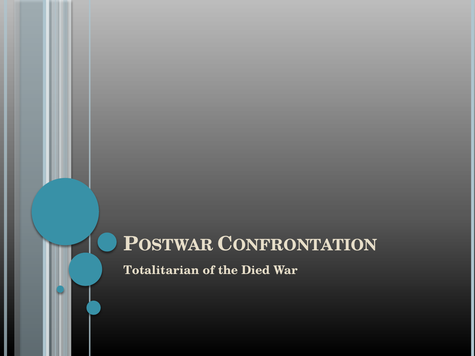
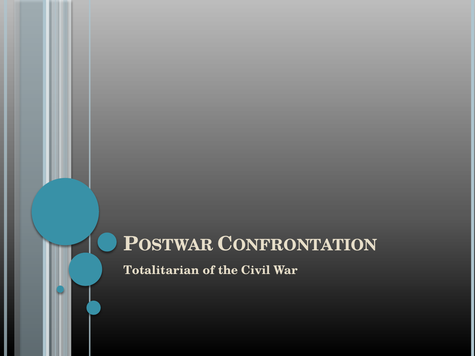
Died: Died -> Civil
